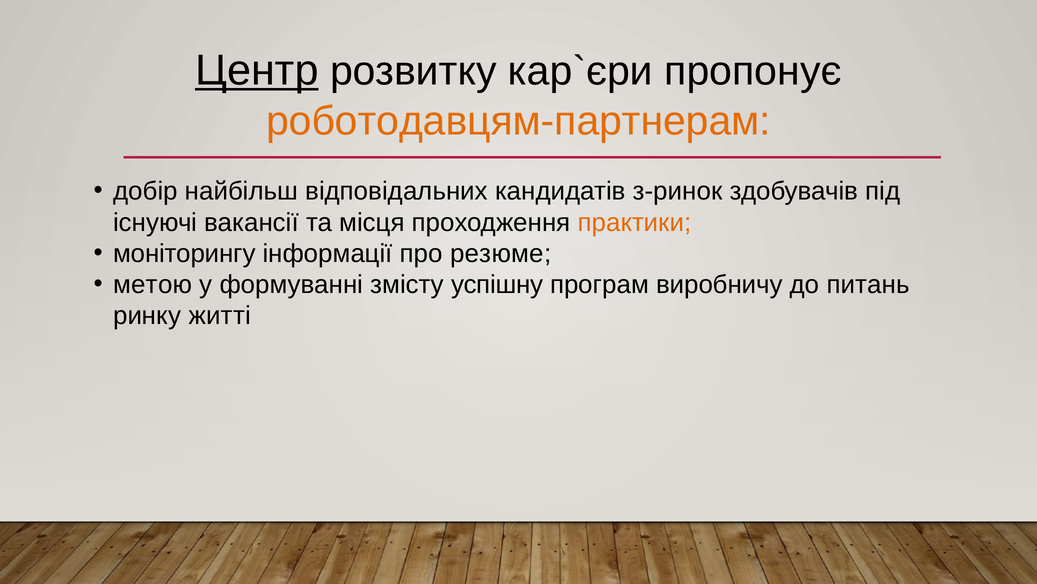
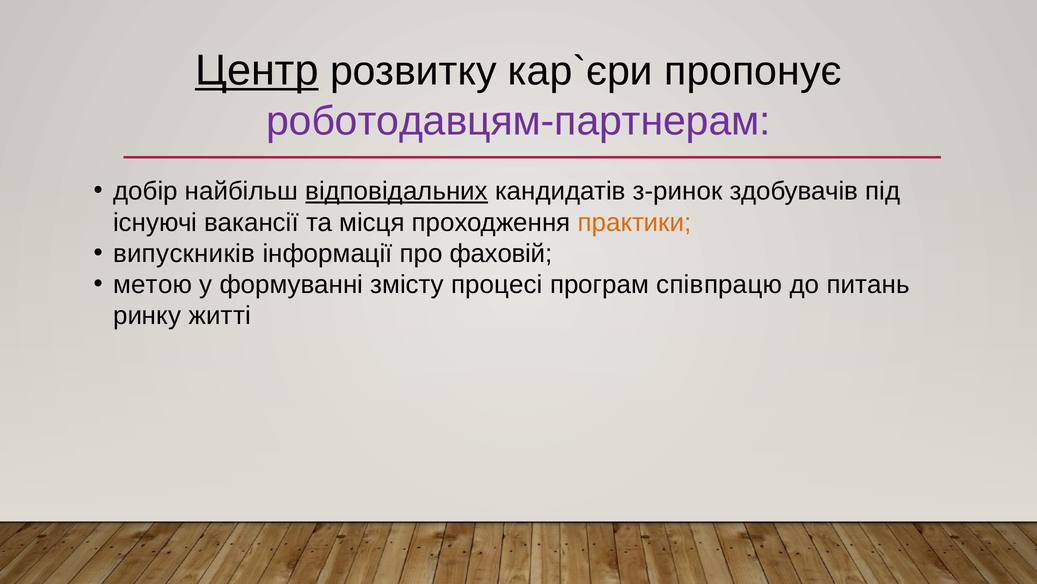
роботодавцям-партнерам colour: orange -> purple
відповідальних underline: none -> present
моніторингу: моніторингу -> випускників
резюме: резюме -> фаховій
успішну: успішну -> процесі
виробничу: виробничу -> співпрацю
